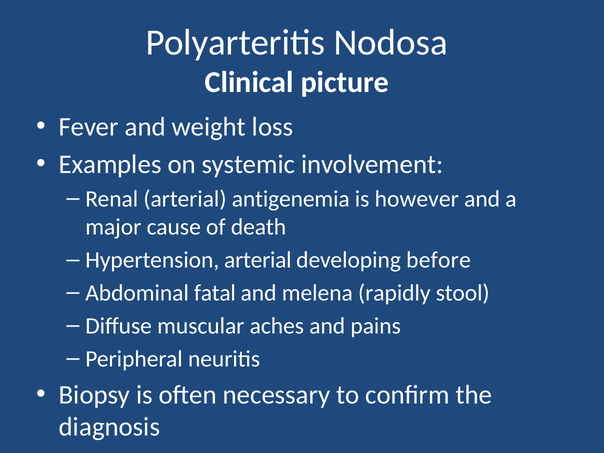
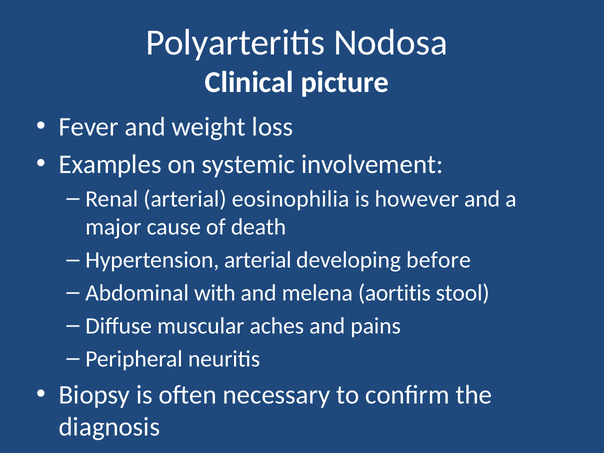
antigenemia: antigenemia -> eosinophilia
fatal: fatal -> with
rapidly: rapidly -> aortitis
